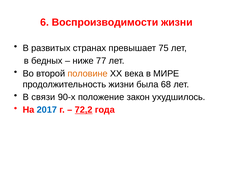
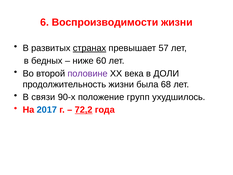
странах underline: none -> present
75: 75 -> 57
77: 77 -> 60
половине colour: orange -> purple
МИРЕ: МИРЕ -> ДОЛИ
закон: закон -> групп
